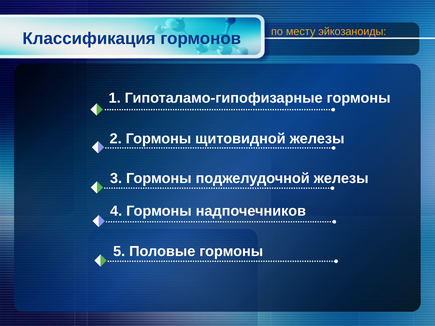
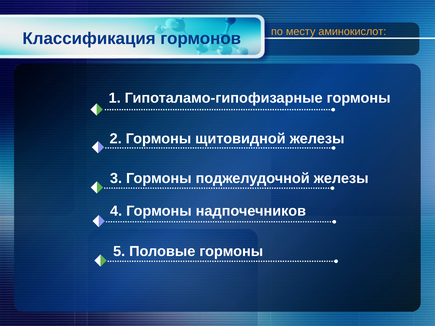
эйкозаноиды: эйкозаноиды -> аминокислот
